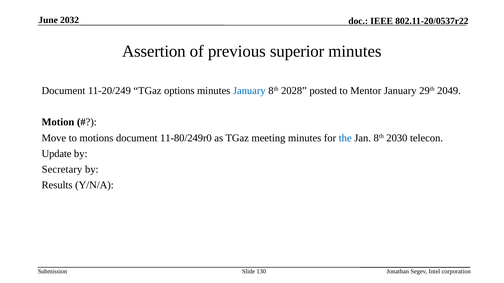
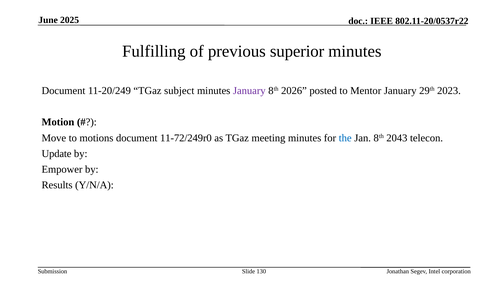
2032: 2032 -> 2025
Assertion: Assertion -> Fulfilling
options: options -> subject
January at (249, 91) colour: blue -> purple
2028: 2028 -> 2026
2049: 2049 -> 2023
11-80/249r0: 11-80/249r0 -> 11-72/249r0
2030: 2030 -> 2043
Secretary: Secretary -> Empower
